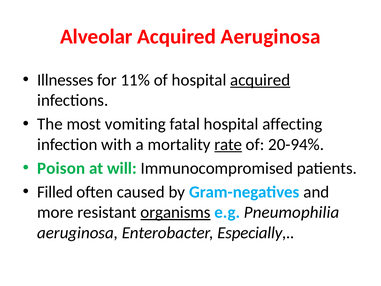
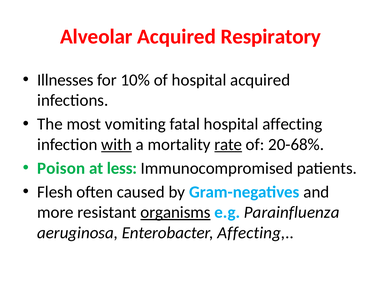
Acquired Aeruginosa: Aeruginosa -> Respiratory
11%: 11% -> 10%
acquired at (260, 80) underline: present -> none
with underline: none -> present
20-94%: 20-94% -> 20-68%
will: will -> less
Filled: Filled -> Flesh
Pneumophilia: Pneumophilia -> Parainfluenza
Enterobacter Especially: Especially -> Affecting
